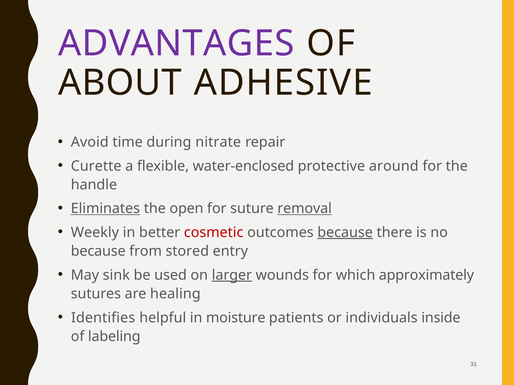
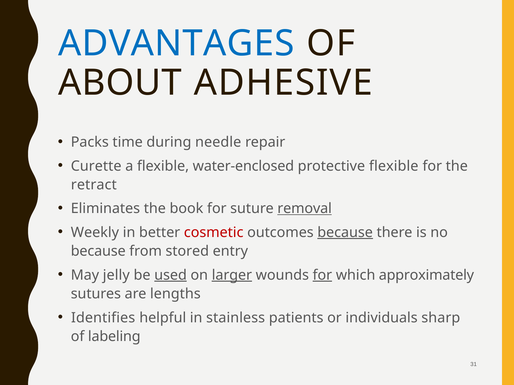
ADVANTAGES colour: purple -> blue
Avoid: Avoid -> Packs
nitrate: nitrate -> needle
protective around: around -> flexible
handle: handle -> retract
Eliminates underline: present -> none
open: open -> book
sink: sink -> jelly
used underline: none -> present
for at (322, 275) underline: none -> present
healing: healing -> lengths
moisture: moisture -> stainless
inside: inside -> sharp
